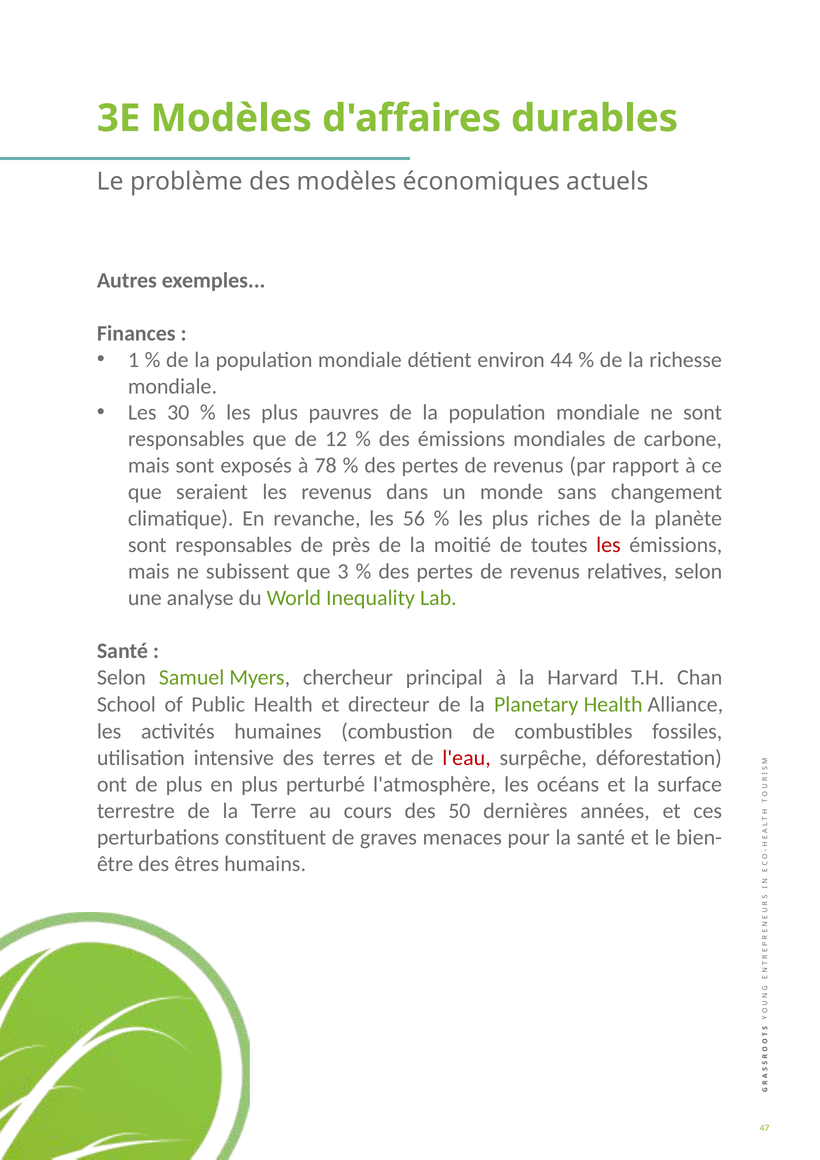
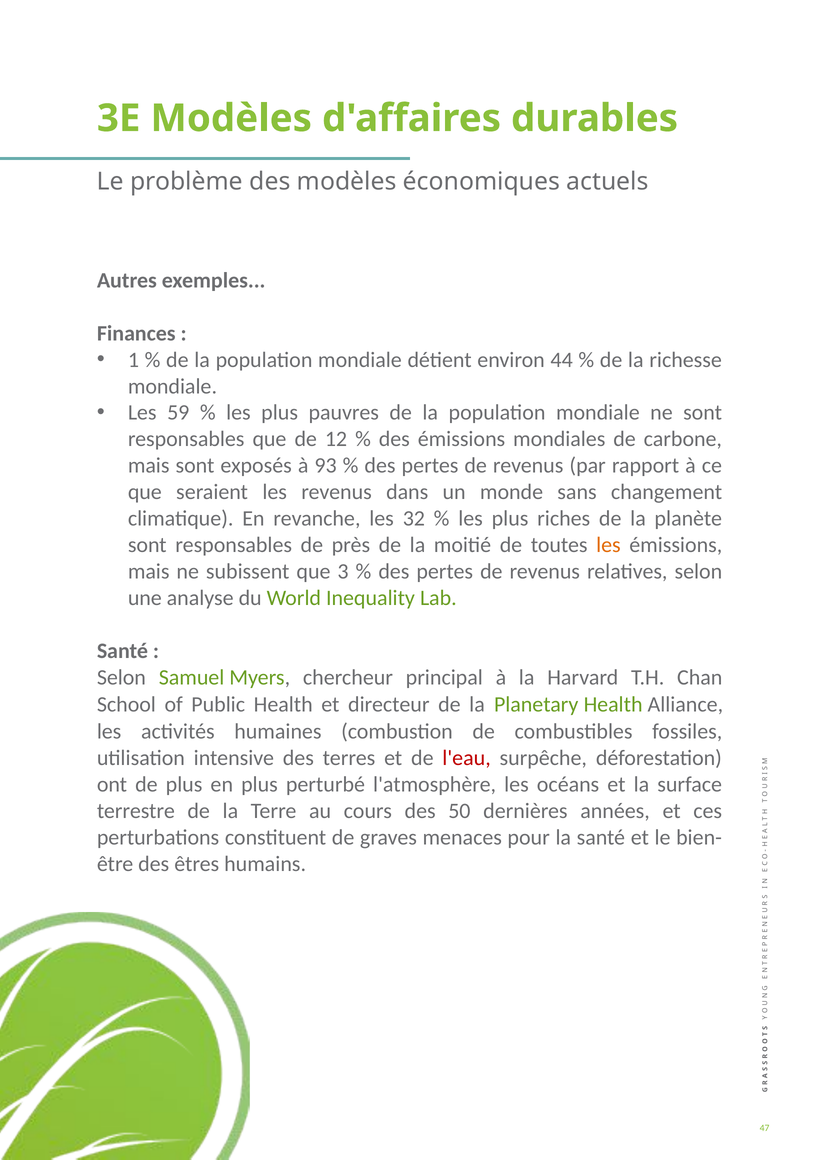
30: 30 -> 59
78: 78 -> 93
56: 56 -> 32
les at (608, 545) colour: red -> orange
